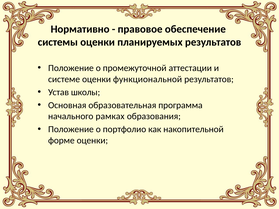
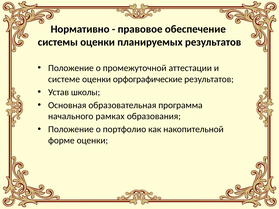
функциональной: функциональной -> орфографические
